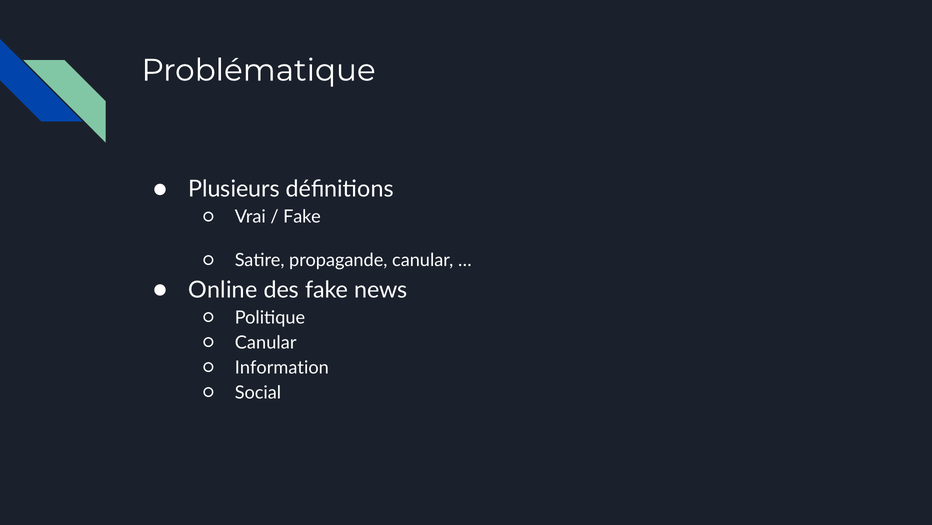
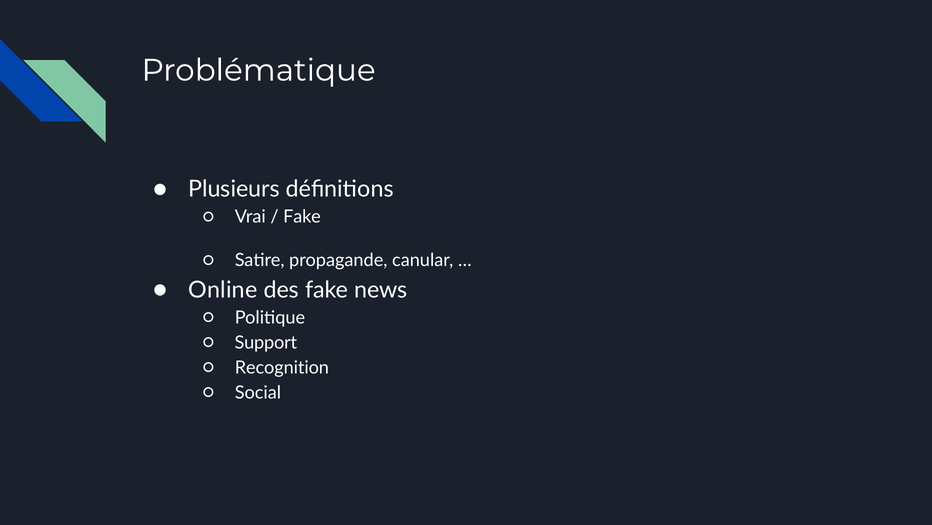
Canular at (266, 342): Canular -> Support
Information: Information -> Recognition
